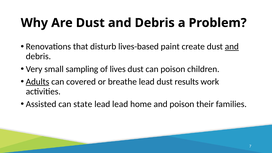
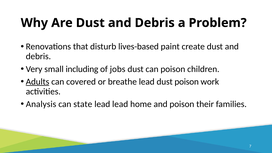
and at (232, 47) underline: present -> none
sampling: sampling -> including
lives: lives -> jobs
dust results: results -> poison
Assisted: Assisted -> Analysis
